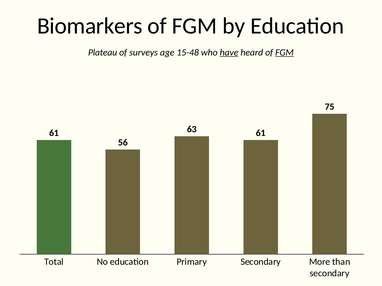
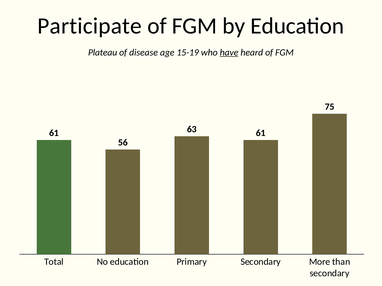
Biomarkers: Biomarkers -> Participate
surveys: surveys -> disease
15-48: 15-48 -> 15-19
FGM at (284, 53) underline: present -> none
